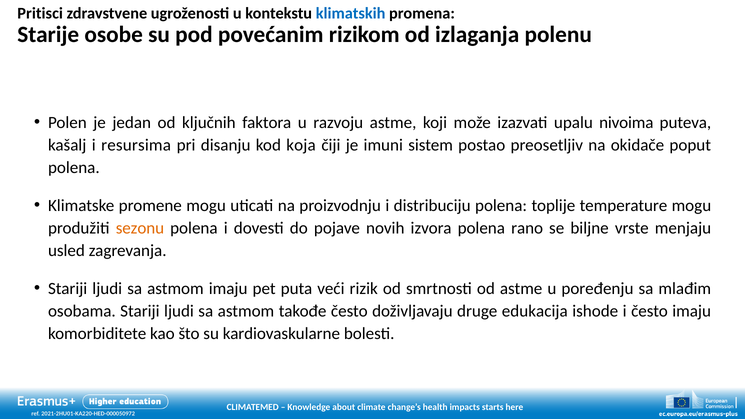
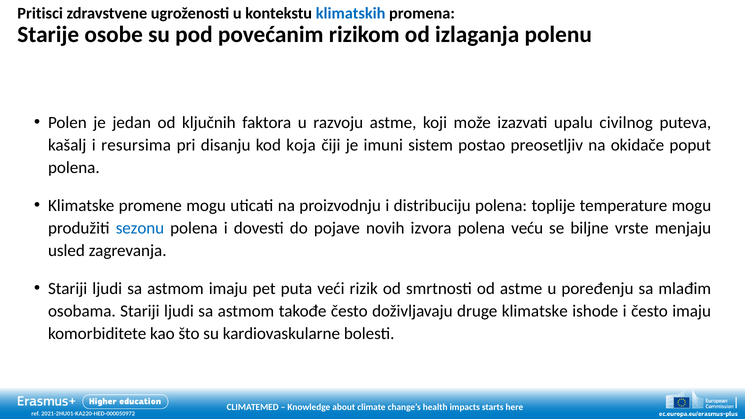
nivoima: nivoima -> civilnog
sezonu colour: orange -> blue
rano: rano -> veću
druge edukacija: edukacija -> klimatske
